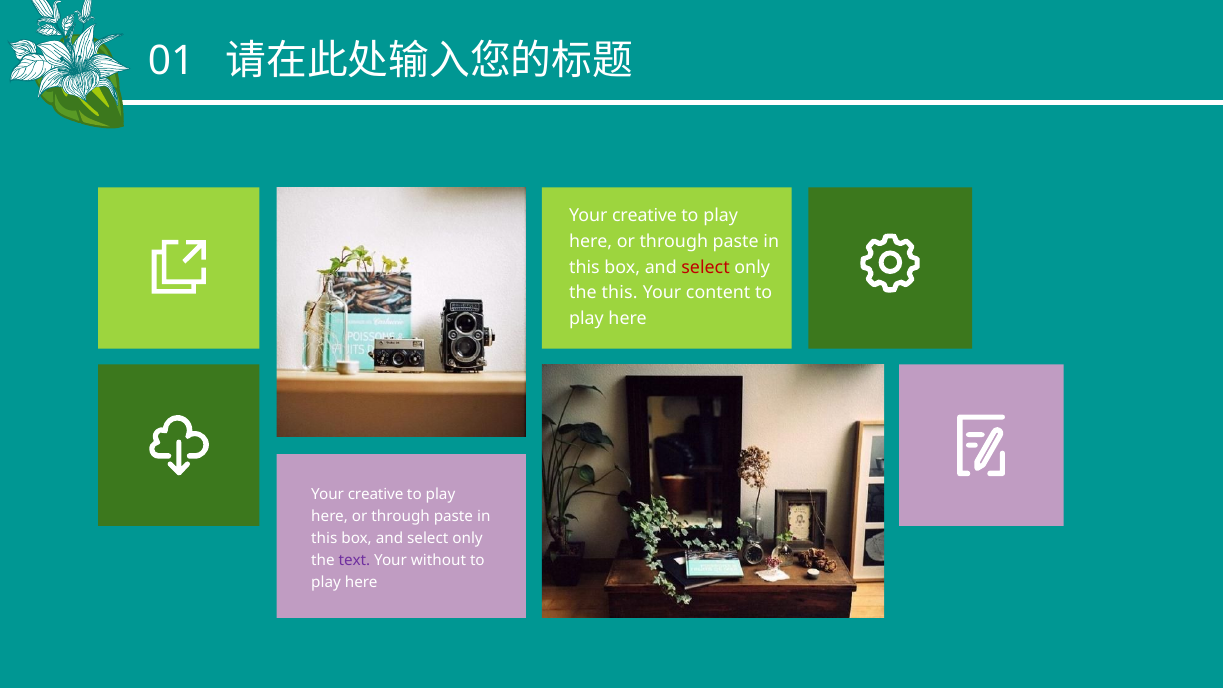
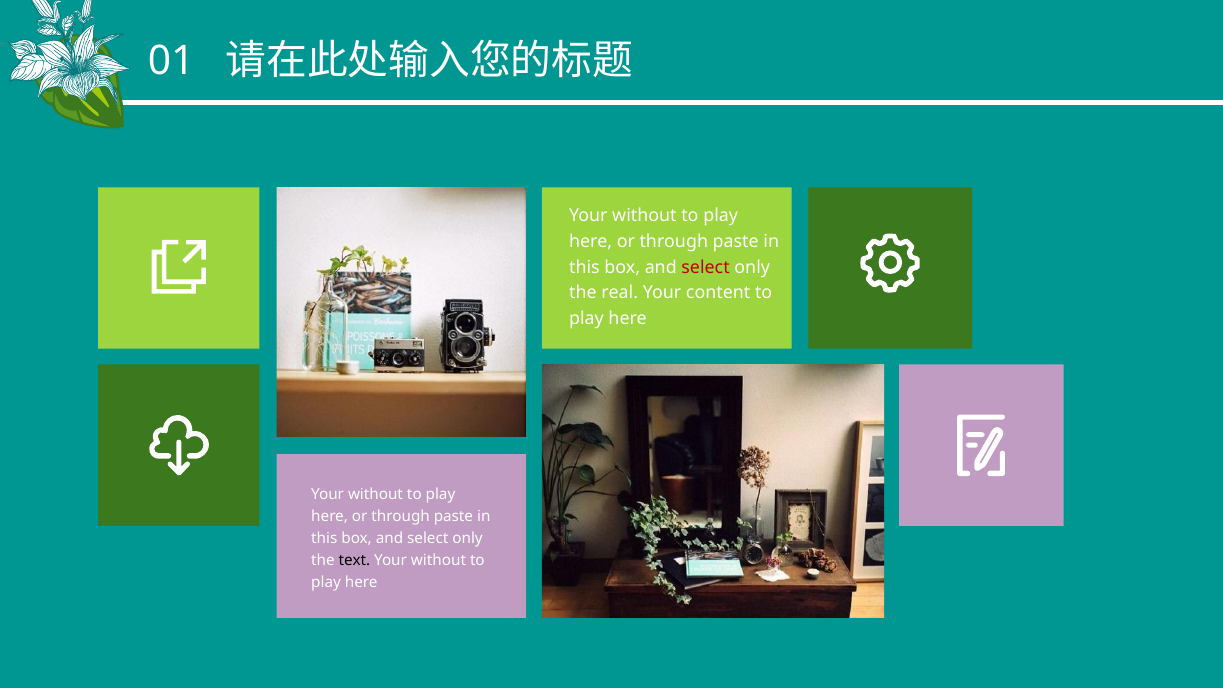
creative at (645, 216): creative -> without
the this: this -> real
creative at (376, 495): creative -> without
text colour: purple -> black
